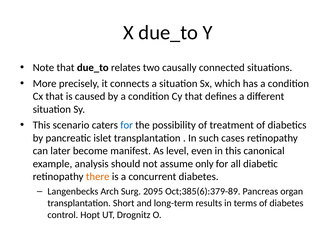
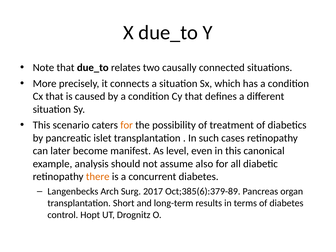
for at (127, 125) colour: blue -> orange
only: only -> also
2095: 2095 -> 2017
